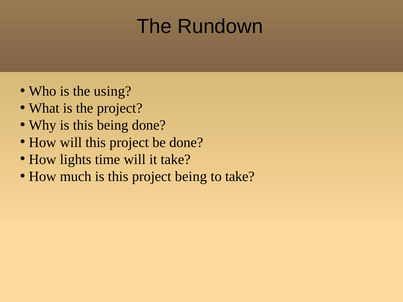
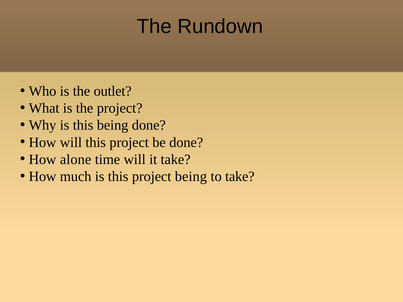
using: using -> outlet
lights: lights -> alone
